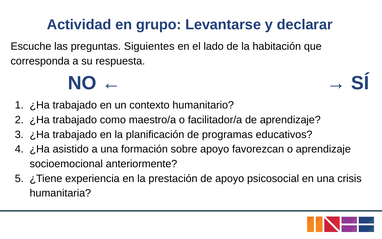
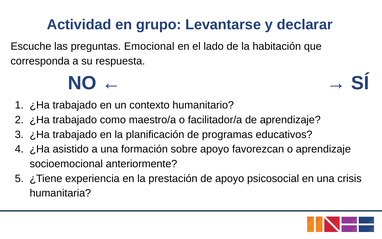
Siguientes: Siguientes -> Emocional
